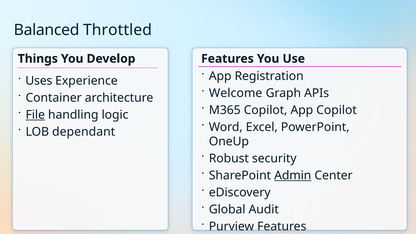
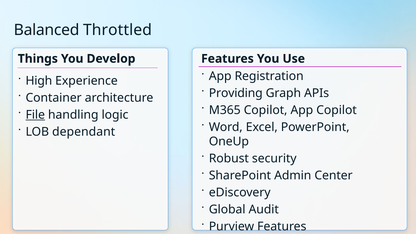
Uses: Uses -> High
Welcome: Welcome -> Providing
Admin underline: present -> none
